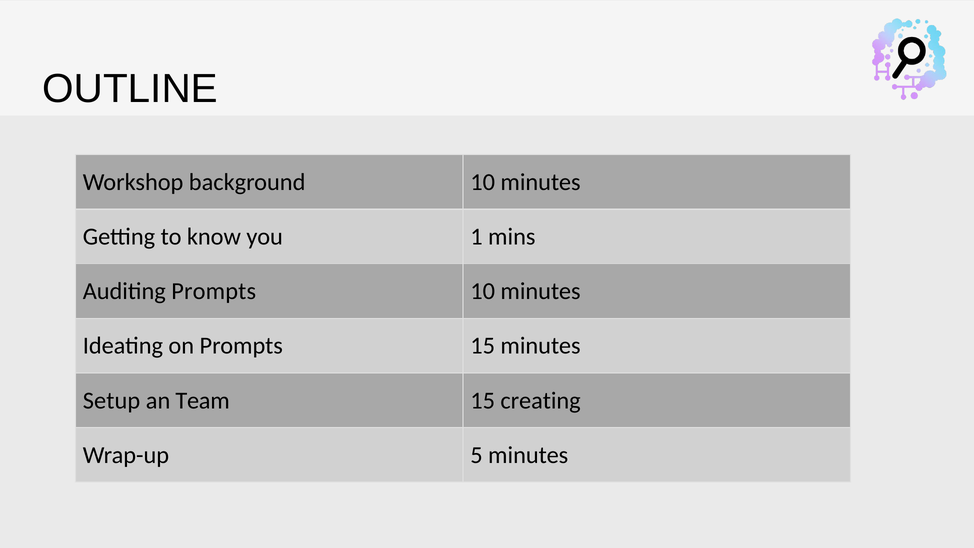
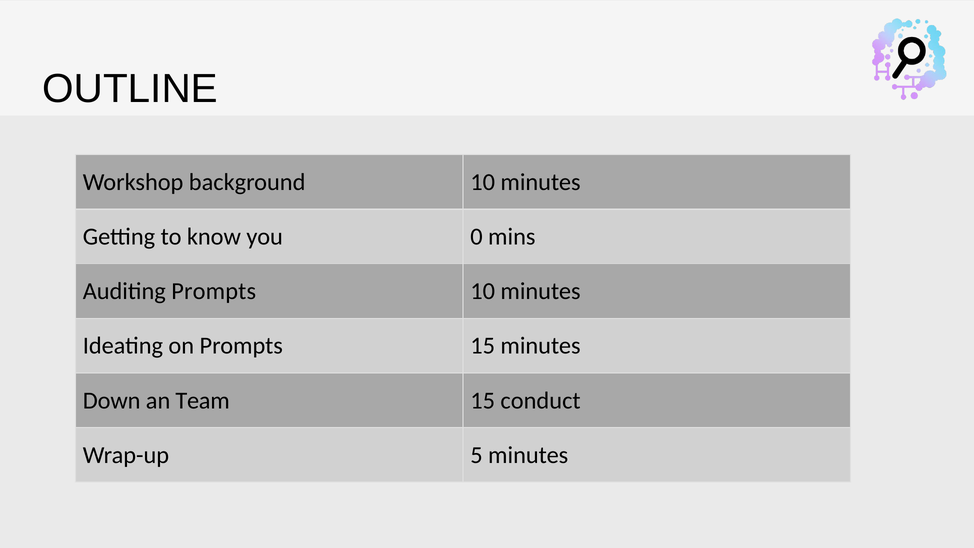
1: 1 -> 0
Setup: Setup -> Down
creating: creating -> conduct
